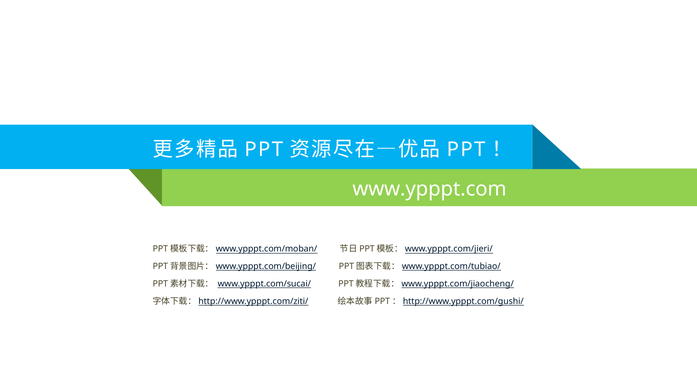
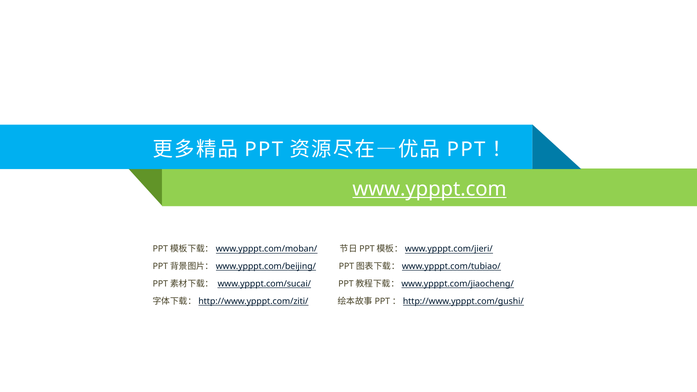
www.ypppt.com underline: none -> present
